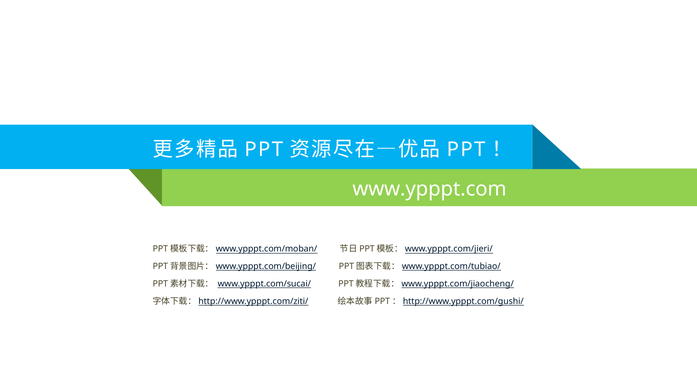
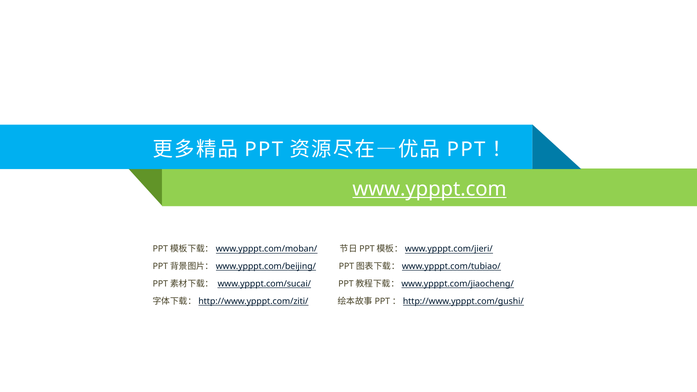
www.ypppt.com underline: none -> present
